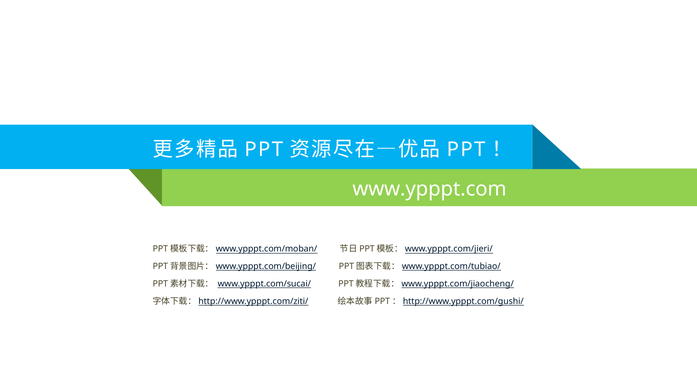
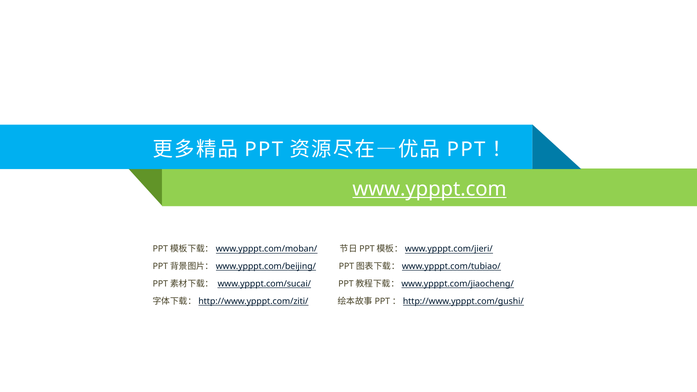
www.ypppt.com underline: none -> present
